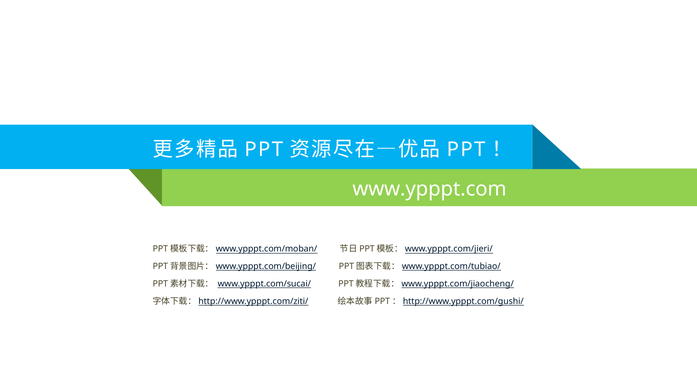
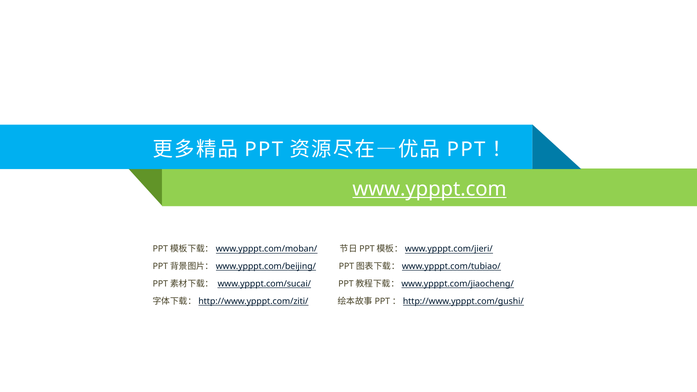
www.ypppt.com underline: none -> present
